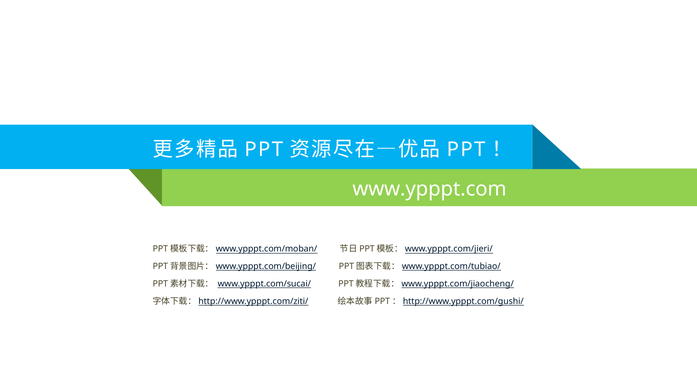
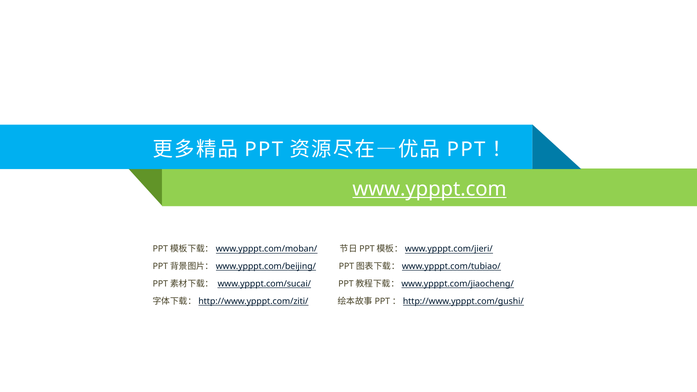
www.ypppt.com underline: none -> present
